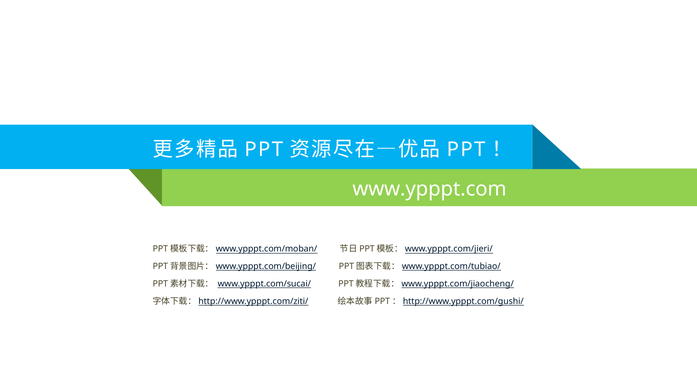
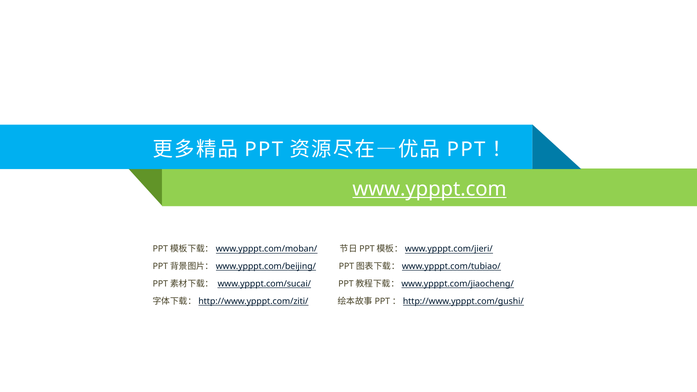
www.ypppt.com underline: none -> present
